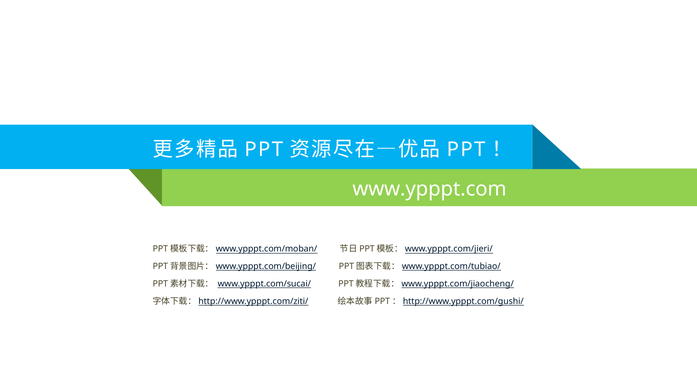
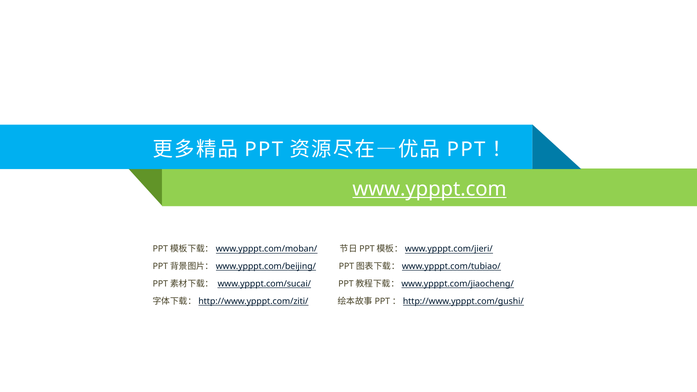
www.ypppt.com underline: none -> present
